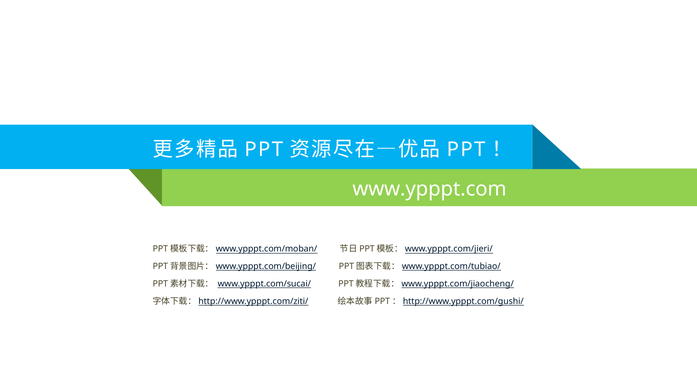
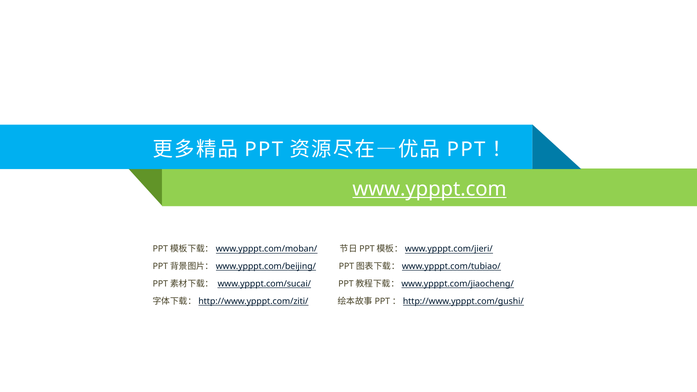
www.ypppt.com underline: none -> present
